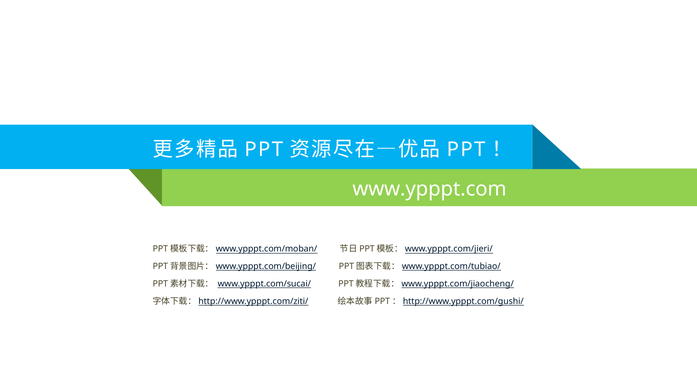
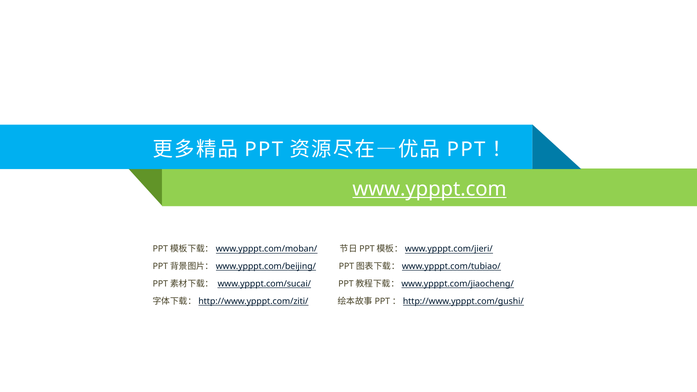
www.ypppt.com underline: none -> present
